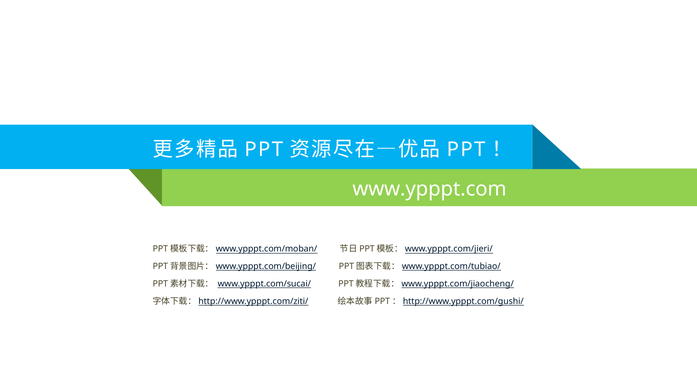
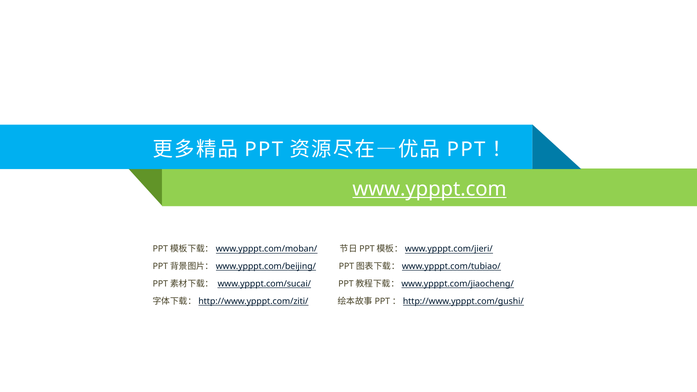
www.ypppt.com underline: none -> present
